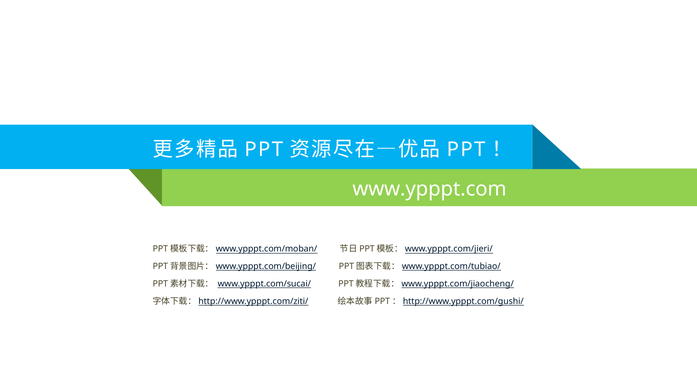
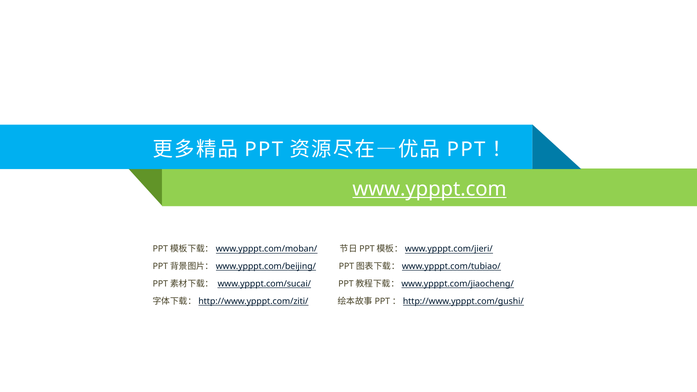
www.ypppt.com underline: none -> present
